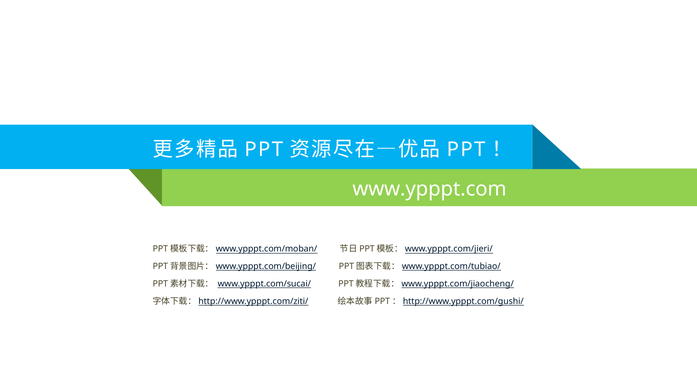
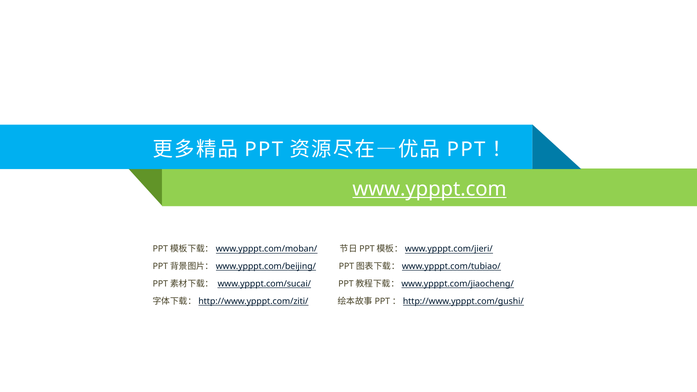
www.ypppt.com underline: none -> present
